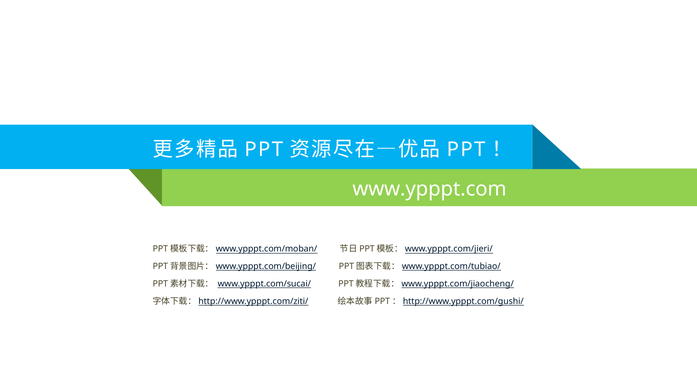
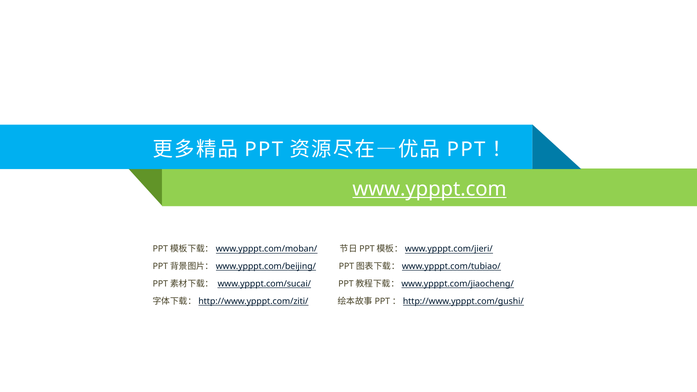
www.ypppt.com underline: none -> present
